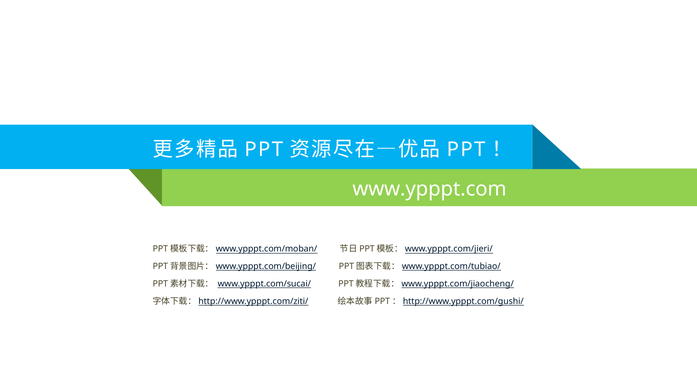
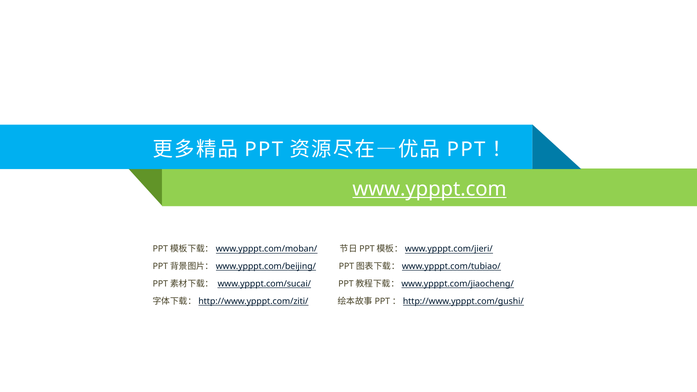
www.ypppt.com underline: none -> present
